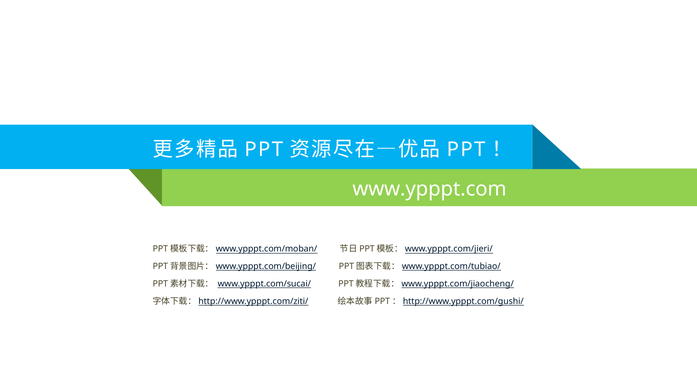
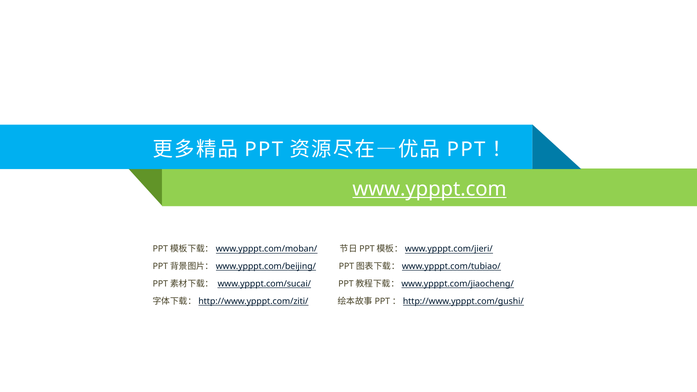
www.ypppt.com underline: none -> present
